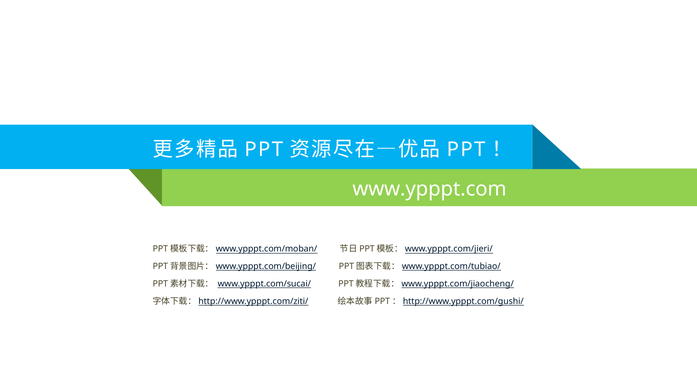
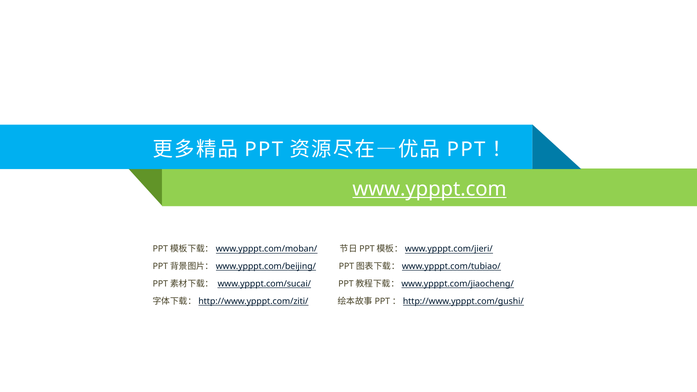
www.ypppt.com underline: none -> present
